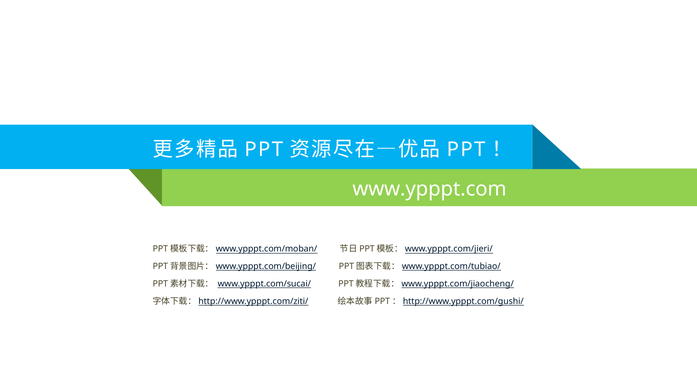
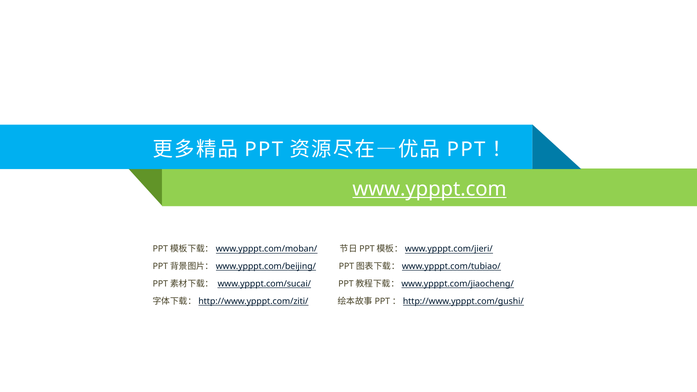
www.ypppt.com underline: none -> present
